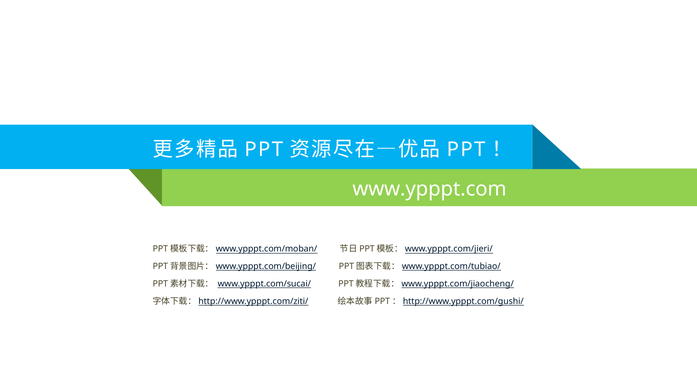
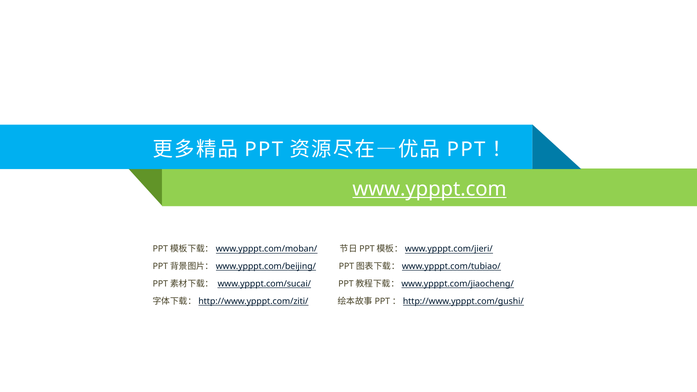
www.ypppt.com underline: none -> present
